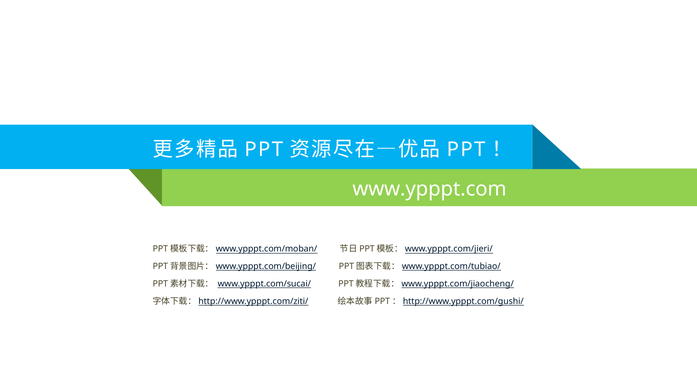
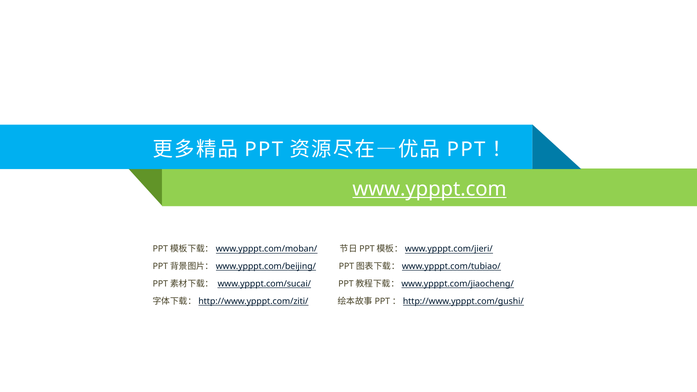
www.ypppt.com underline: none -> present
